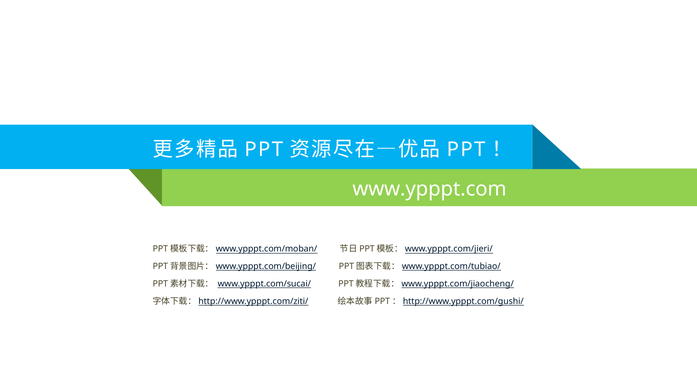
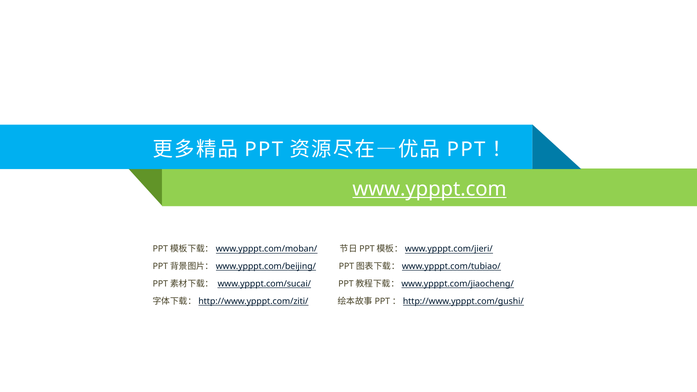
www.ypppt.com underline: none -> present
